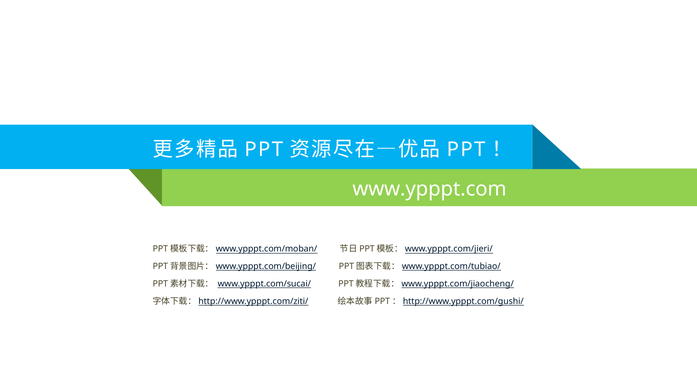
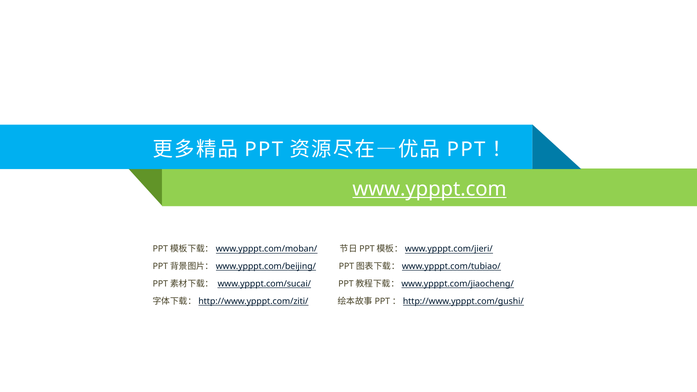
www.ypppt.com underline: none -> present
